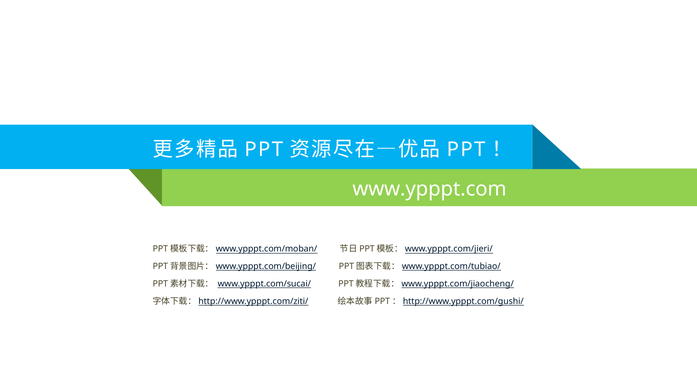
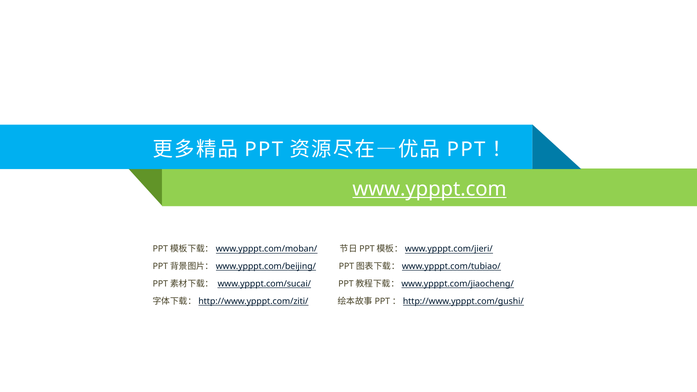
www.ypppt.com underline: none -> present
